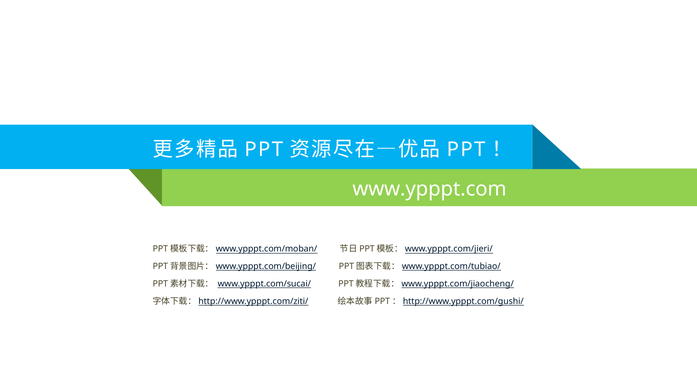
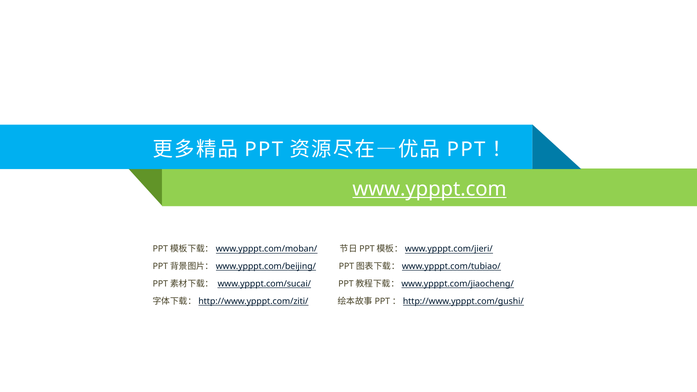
www.ypppt.com underline: none -> present
